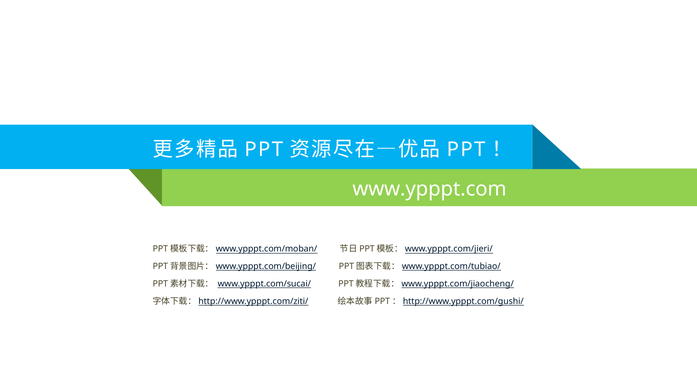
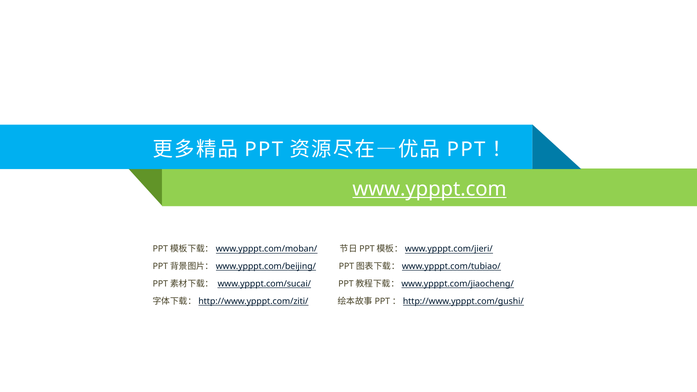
www.ypppt.com underline: none -> present
